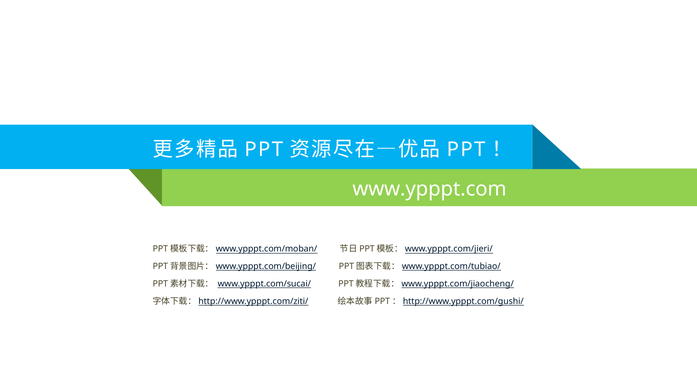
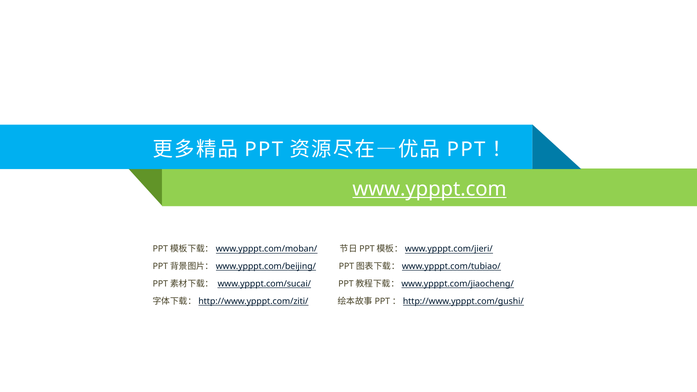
www.ypppt.com underline: none -> present
